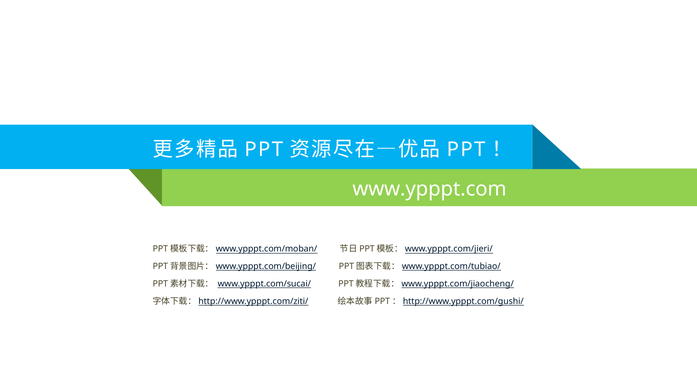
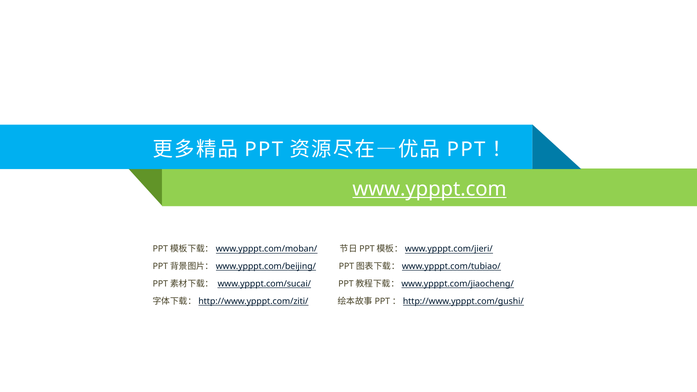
www.ypppt.com underline: none -> present
